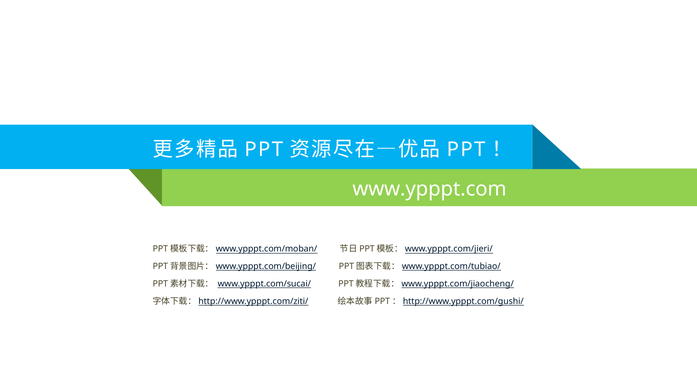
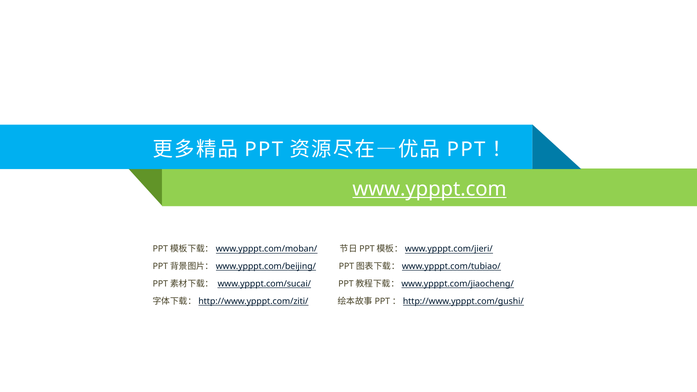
www.ypppt.com underline: none -> present
